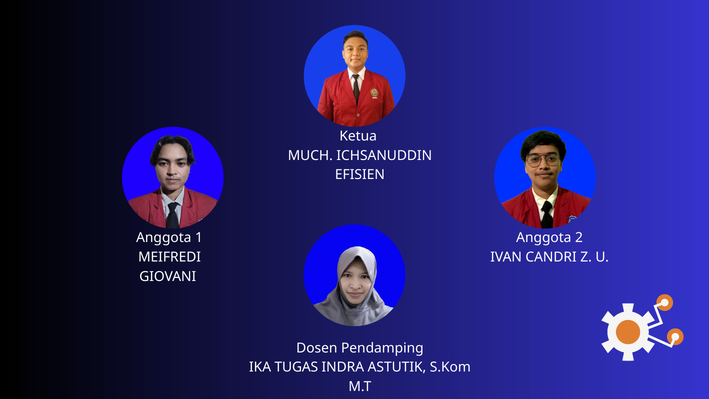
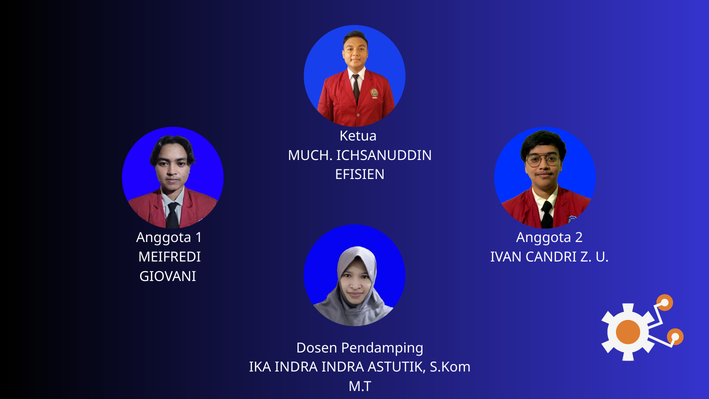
IKA TUGAS: TUGAS -> INDRA
